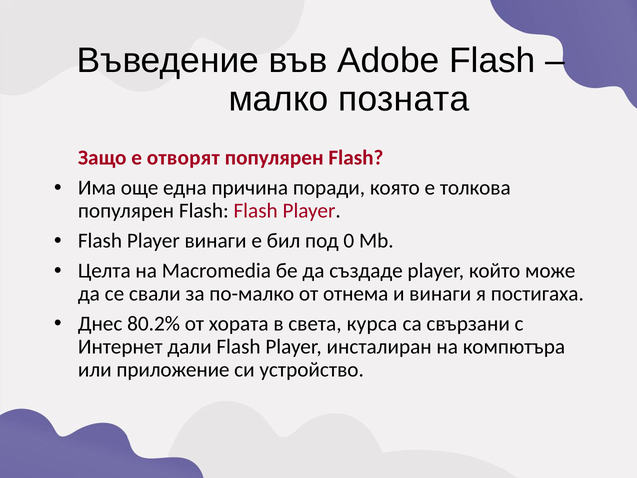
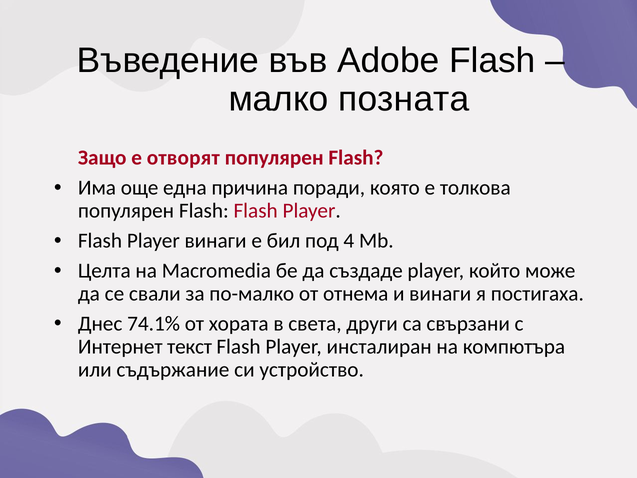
0: 0 -> 4
80.2%: 80.2% -> 74.1%
курса: курса -> други
дали: дали -> текст
приложение: приложение -> съдържание
